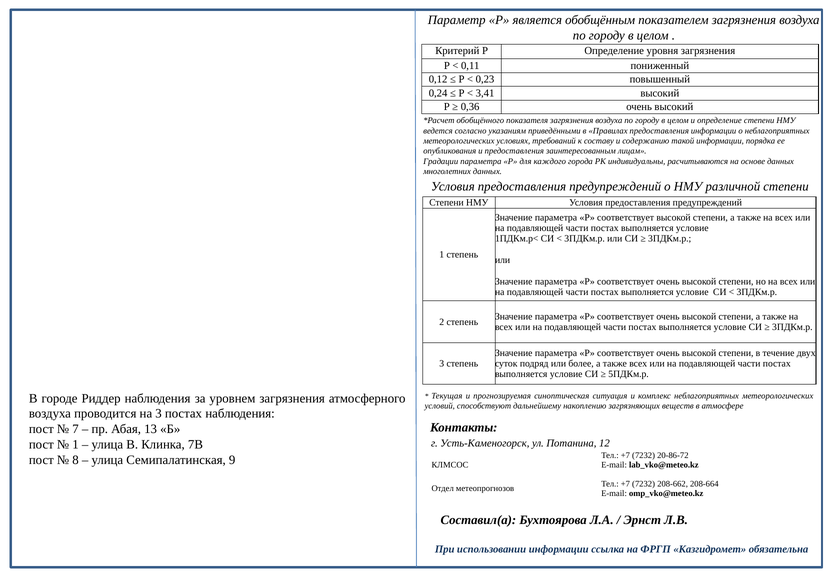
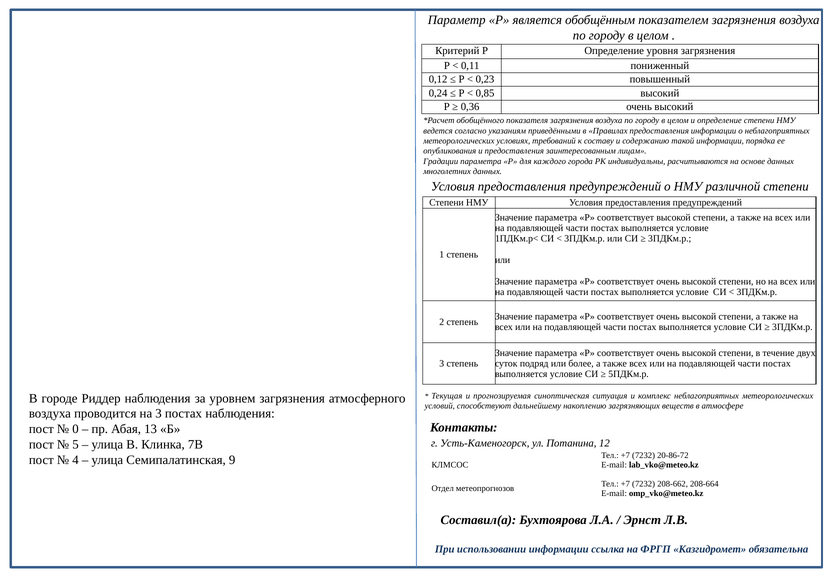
3,41: 3,41 -> 0,85
7: 7 -> 0
1 at (76, 444): 1 -> 5
8: 8 -> 4
